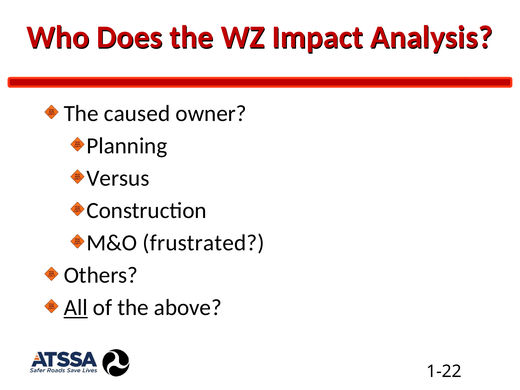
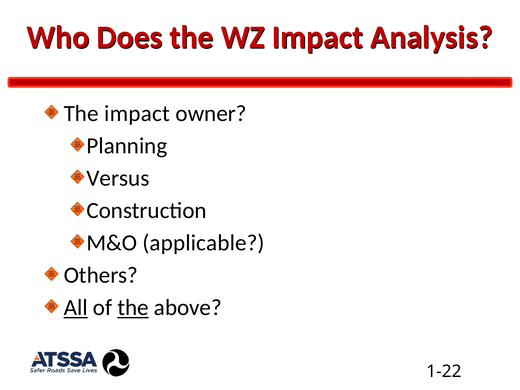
The caused: caused -> impact
frustrated: frustrated -> applicable
the at (133, 308) underline: none -> present
